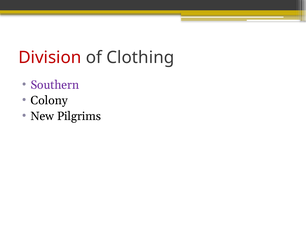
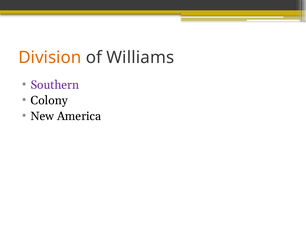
Division colour: red -> orange
Clothing: Clothing -> Williams
Pilgrims: Pilgrims -> America
